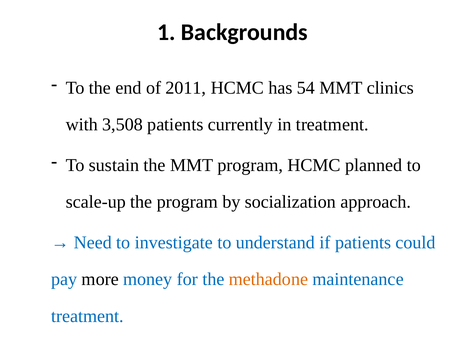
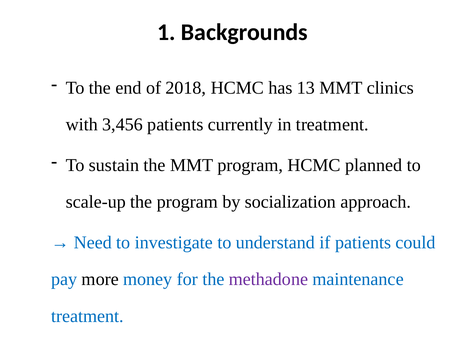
2011: 2011 -> 2018
54: 54 -> 13
3,508: 3,508 -> 3,456
methadone colour: orange -> purple
